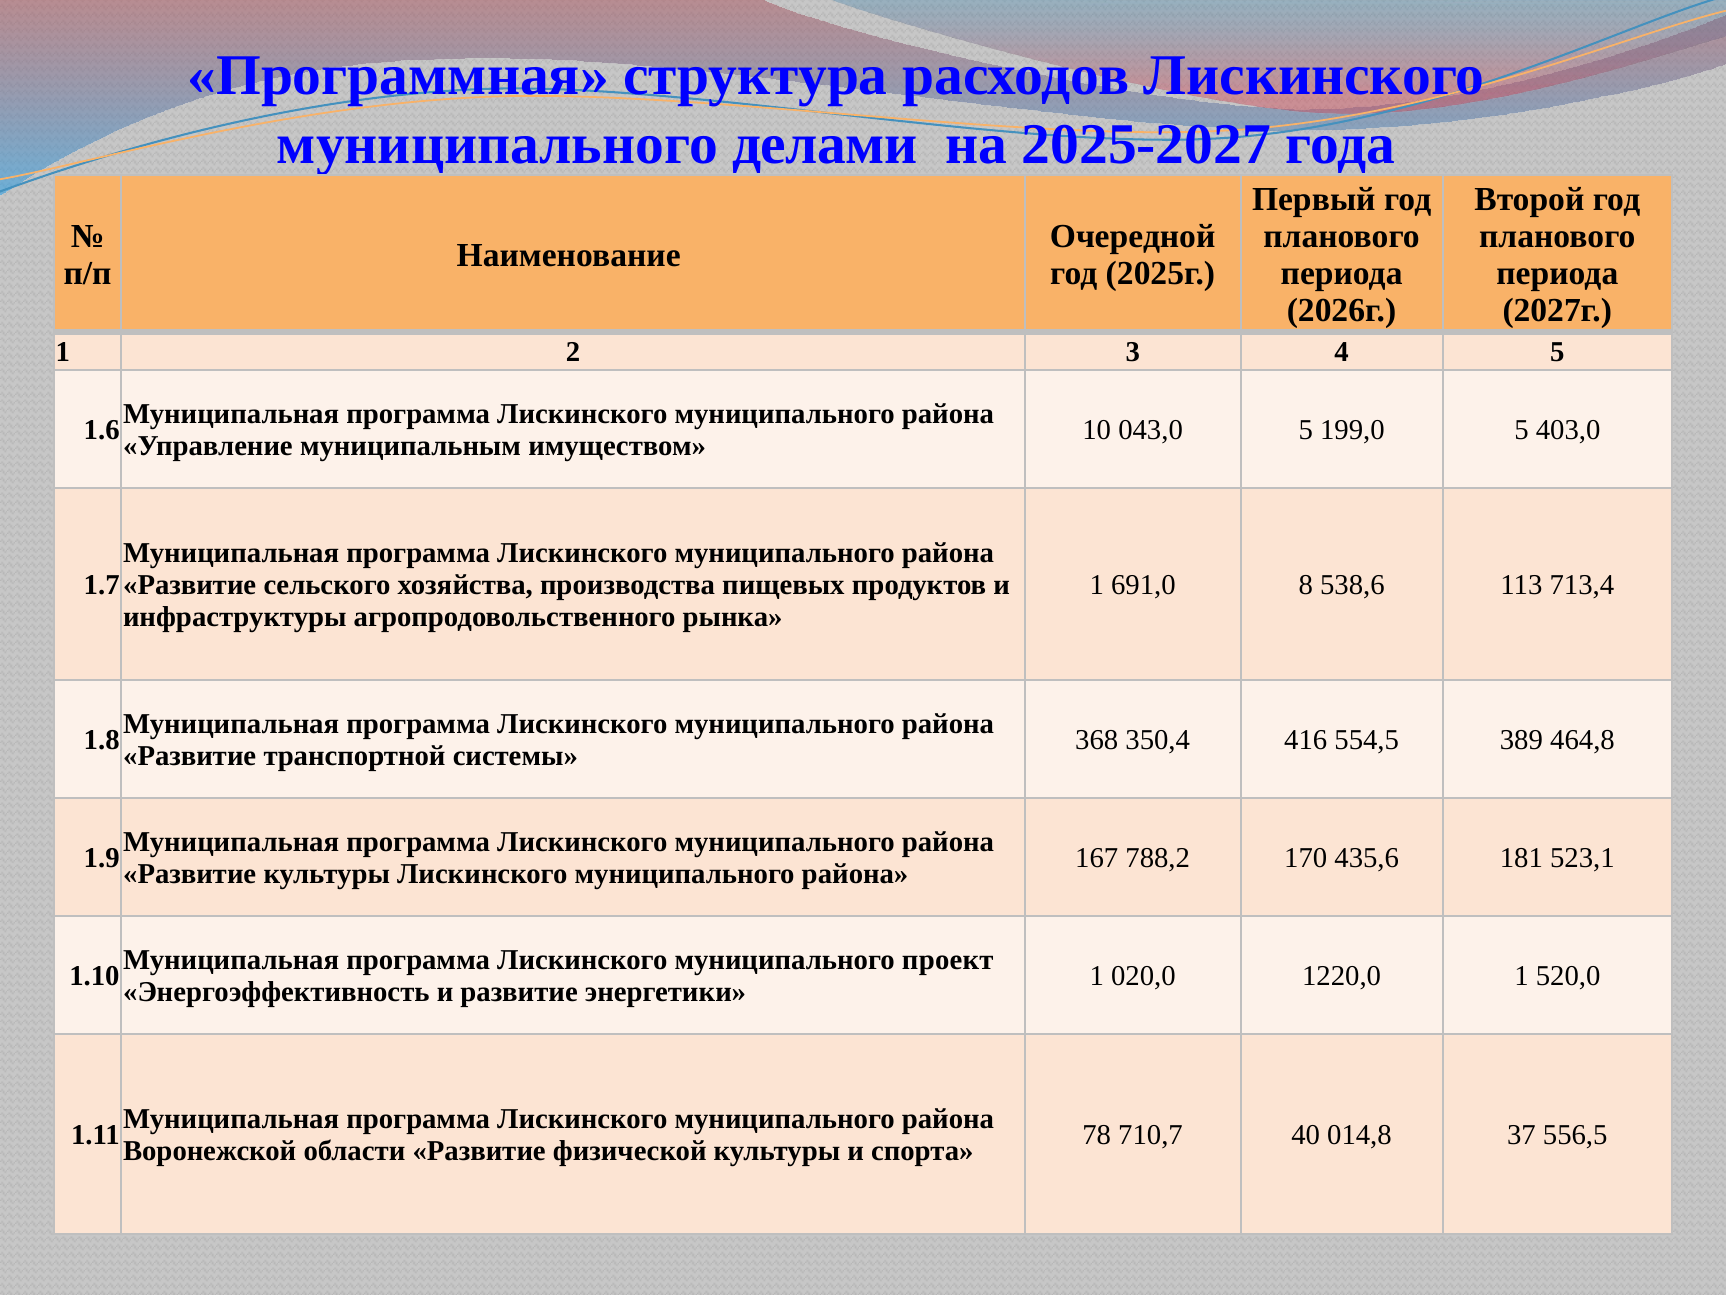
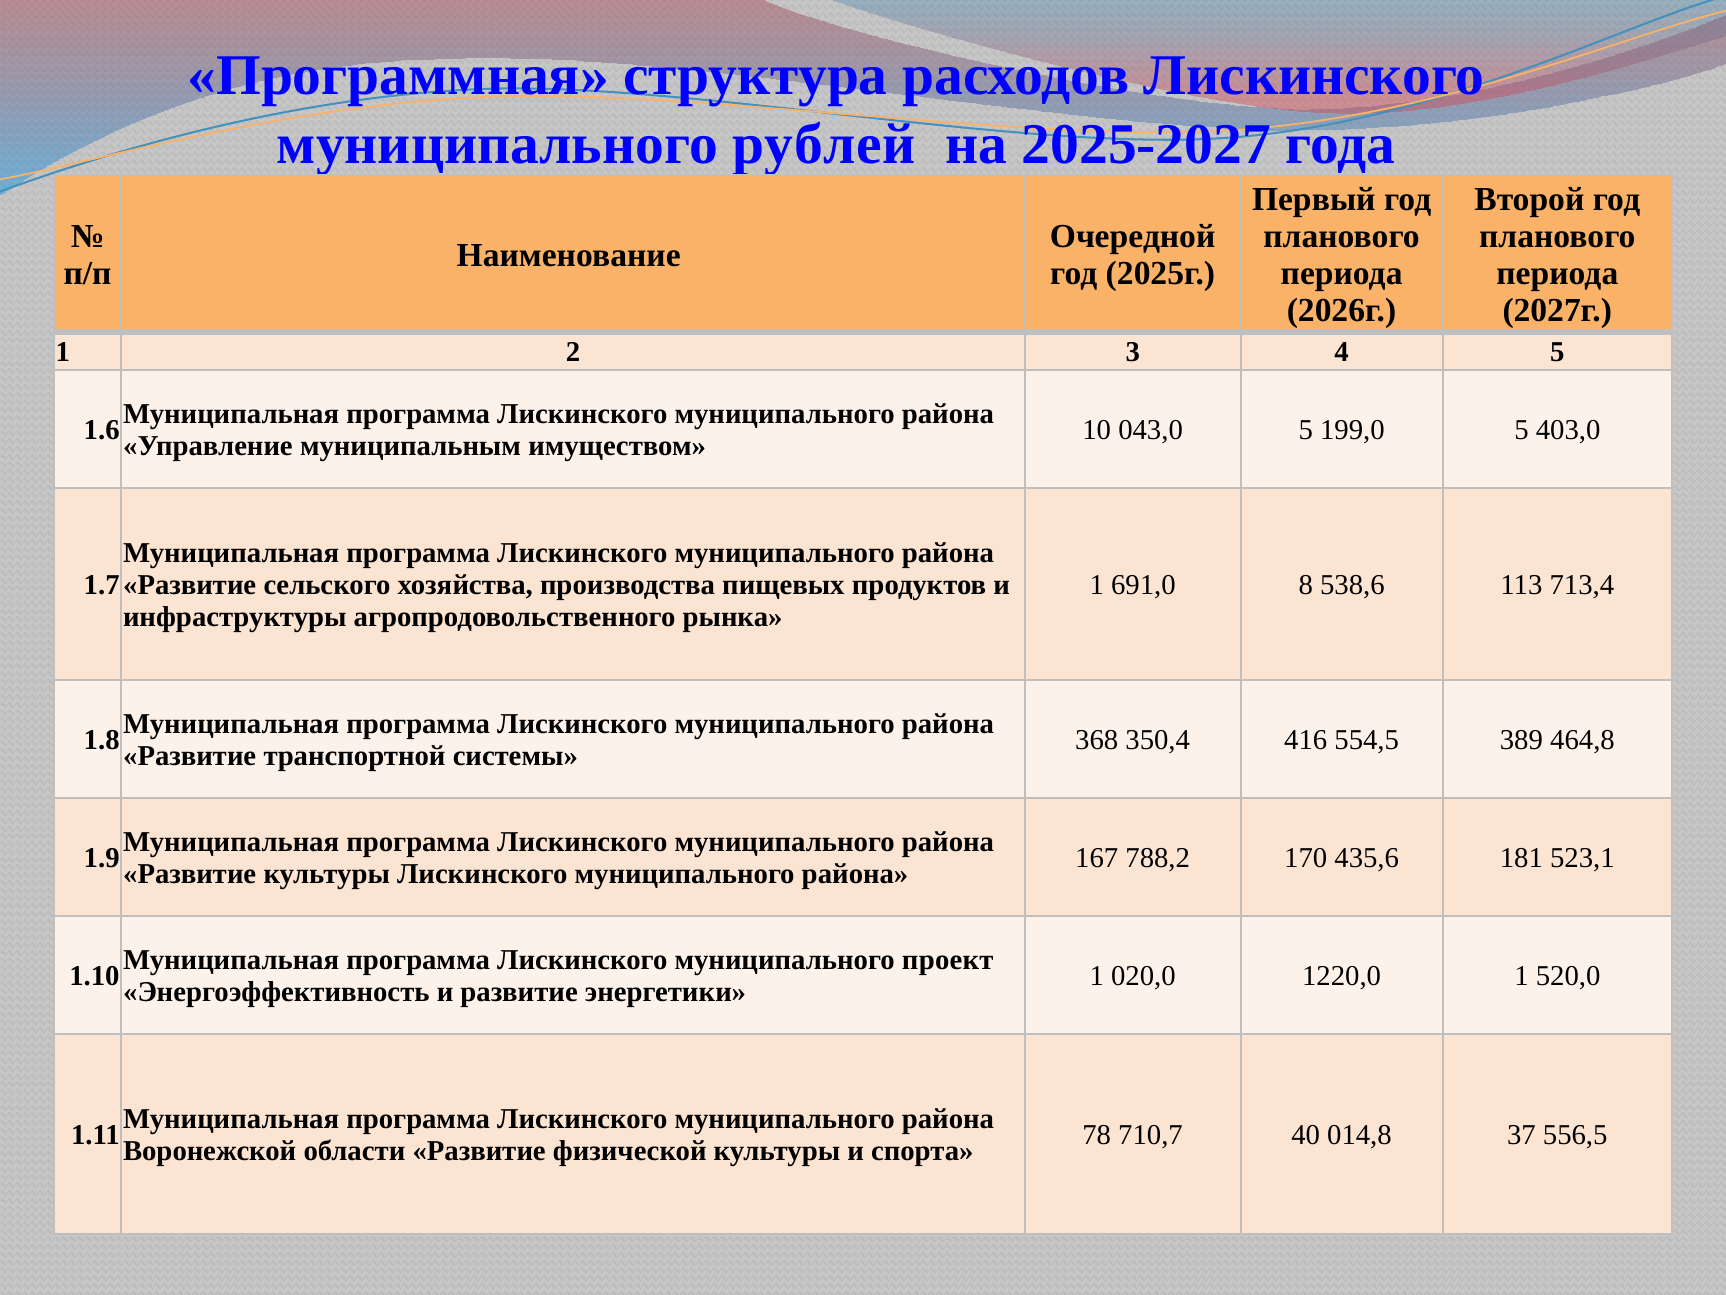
делами: делами -> рублей
